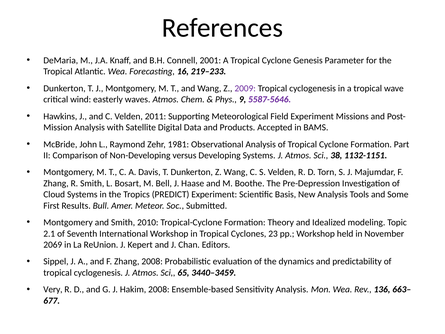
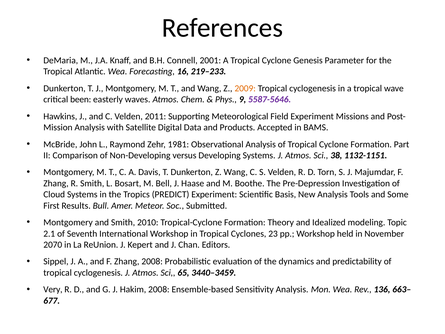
2009 colour: purple -> orange
wind: wind -> been
2069: 2069 -> 2070
